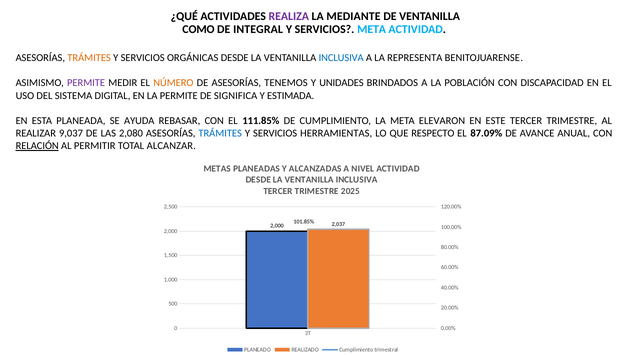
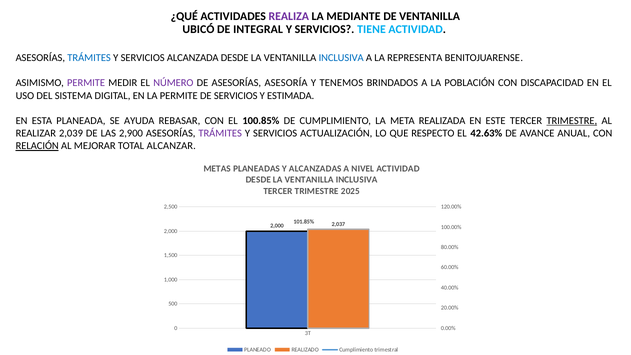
COMO: COMO -> UBICÓ
SERVICIOS META: META -> TIENE
TRÁMITES at (89, 58) colour: orange -> blue
ORGÁNICAS: ORGÁNICAS -> ALCANZADA
NÚMERO colour: orange -> purple
TENEMOS: TENEMOS -> ASESORÍA
UNIDADES: UNIDADES -> TENEMOS
DE SIGNIFICA: SIGNIFICA -> SERVICIOS
111.85%: 111.85% -> 100.85%
ELEVARON: ELEVARON -> REALIZADA
TRIMESTRE at (572, 121) underline: none -> present
9,037: 9,037 -> 2,039
2,080: 2,080 -> 2,900
TRÁMITES at (220, 133) colour: blue -> purple
HERRAMIENTAS: HERRAMIENTAS -> ACTUALIZACIÓN
87.09%: 87.09% -> 42.63%
PERMITIR: PERMITIR -> MEJORAR
